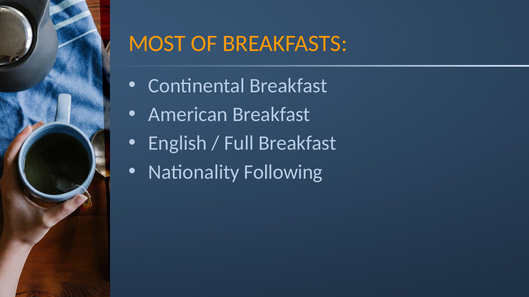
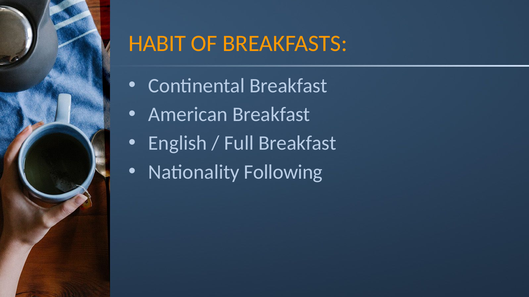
MOST: MOST -> HABIT
